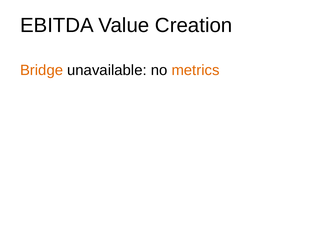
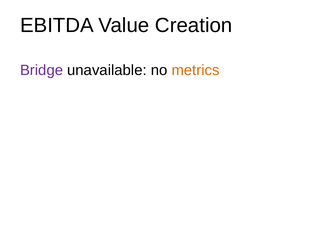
Bridge colour: orange -> purple
